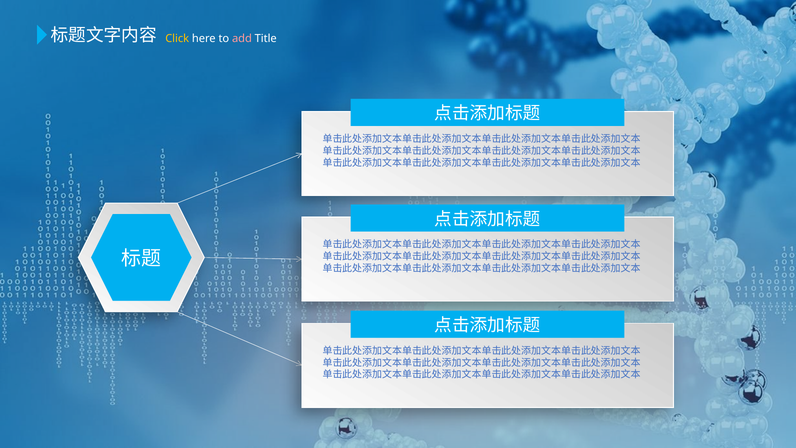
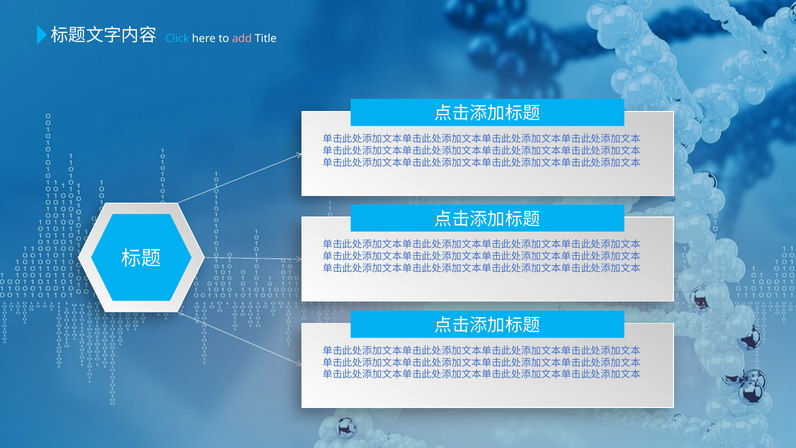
Click colour: yellow -> light blue
